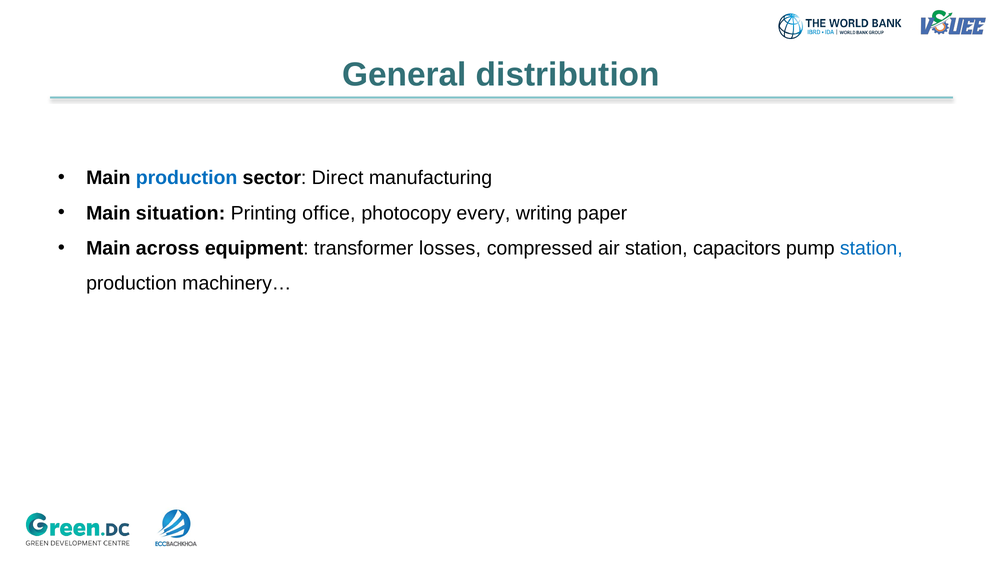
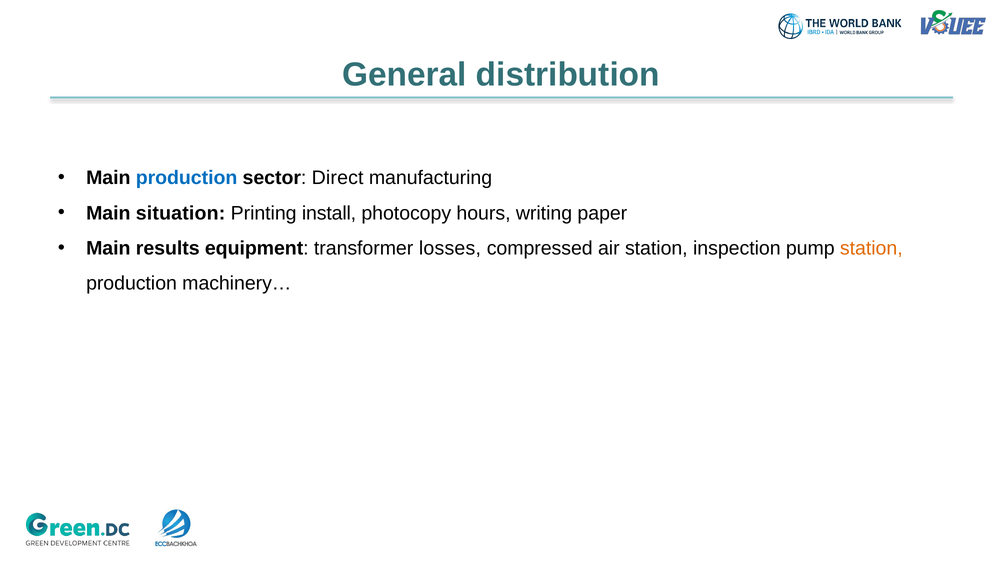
office: office -> install
every: every -> hours
across: across -> results
capacitors: capacitors -> inspection
station at (871, 248) colour: blue -> orange
